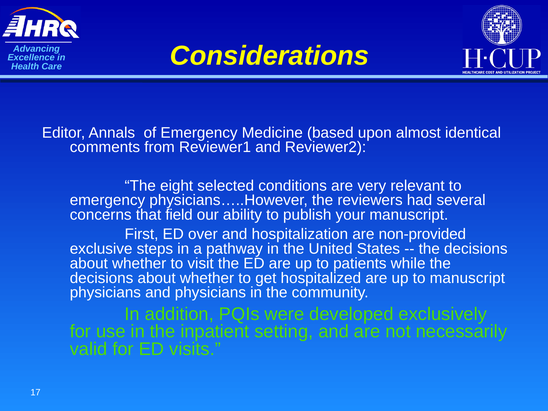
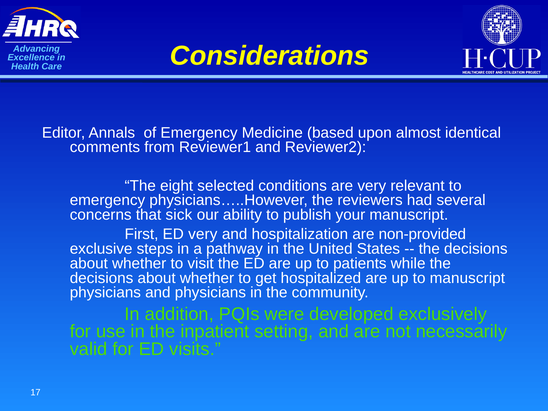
field: field -> sick
ED over: over -> very
